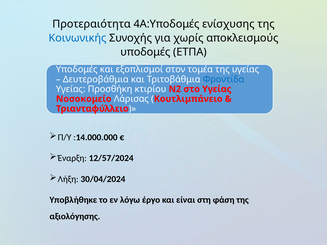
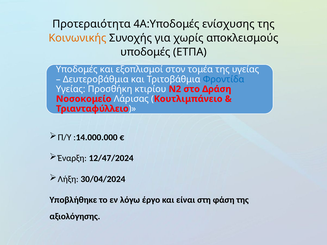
Κοινωνικής colour: blue -> orange
στο Υγείας: Υγείας -> Δράση
12/57/2024: 12/57/2024 -> 12/47/2024
